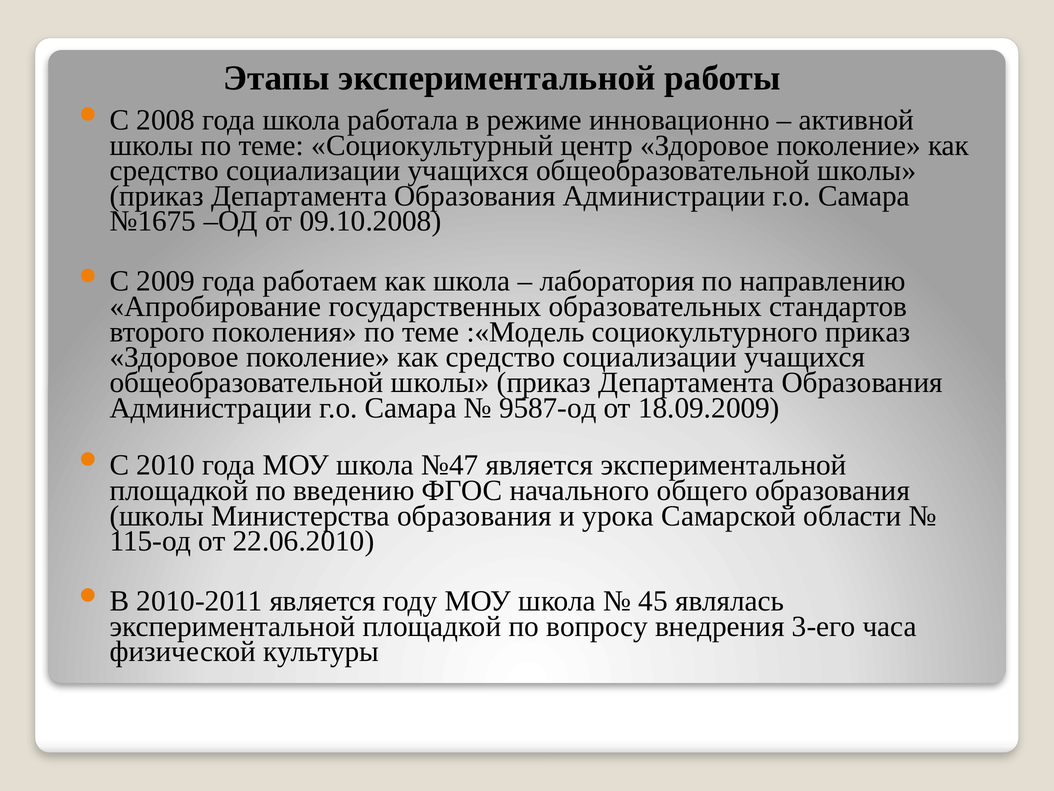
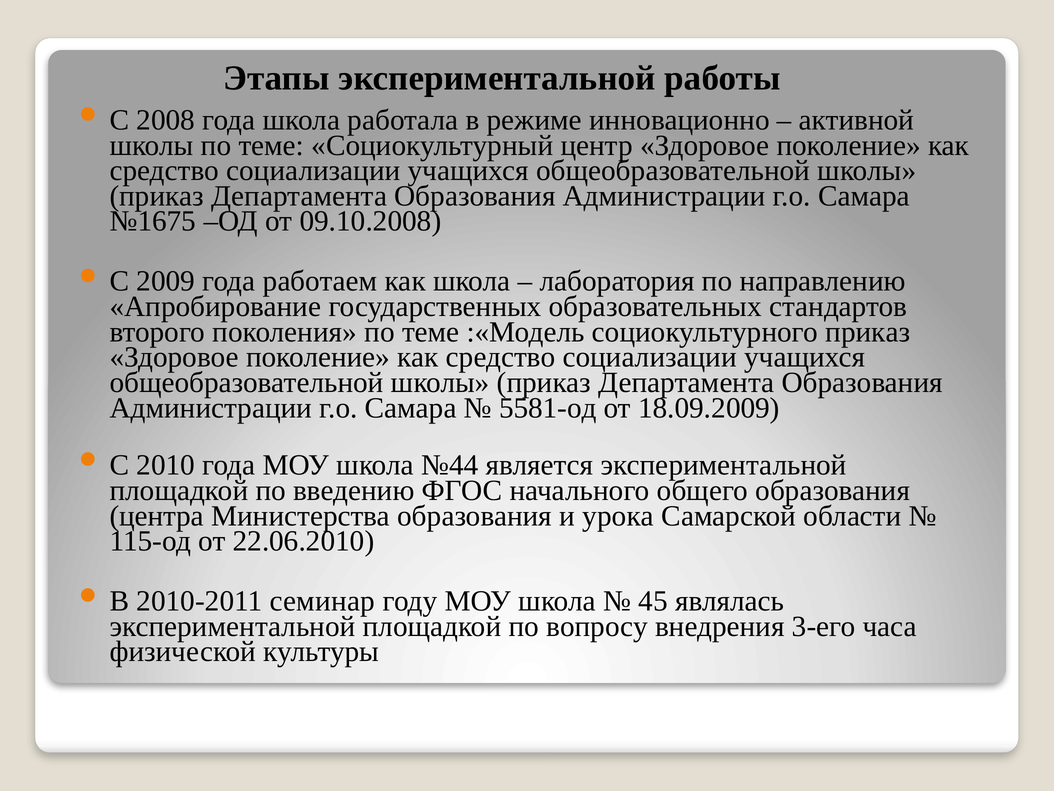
9587-од: 9587-од -> 5581-од
№47: №47 -> №44
школы at (157, 516): школы -> центра
2010-2011 является: является -> семинар
